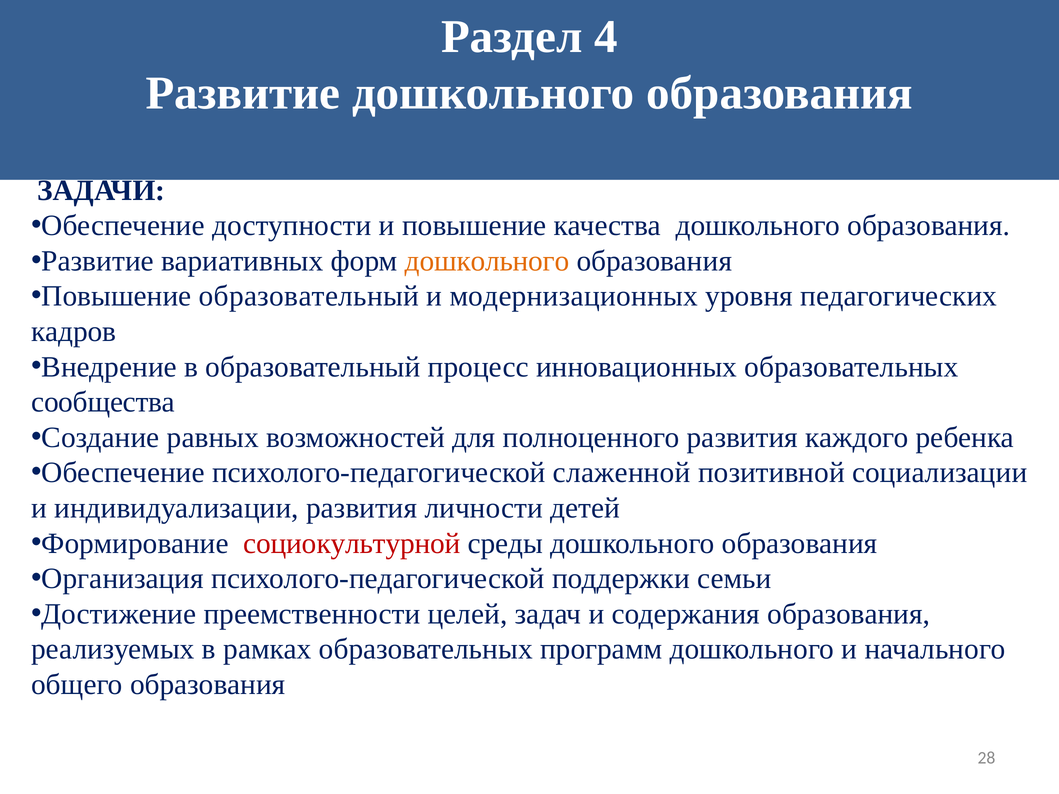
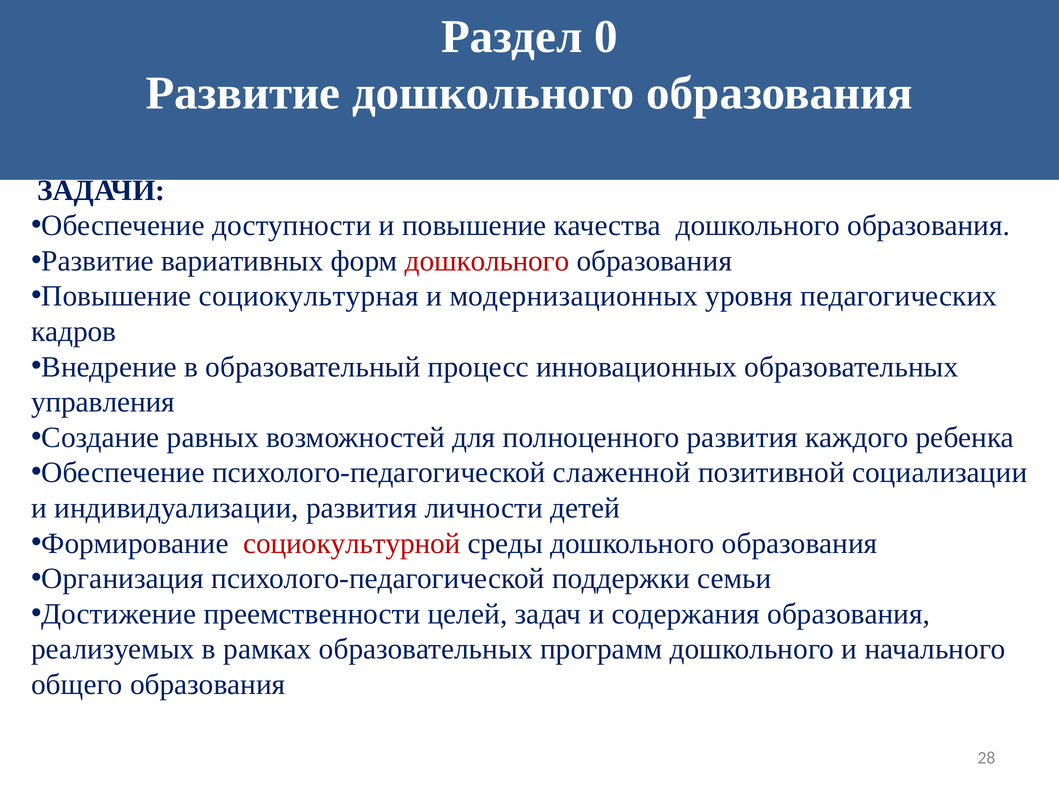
4: 4 -> 0
дошкольного at (487, 261) colour: orange -> red
Повышение образовательный: образовательный -> социокультурная
сообщества: сообщества -> управления
